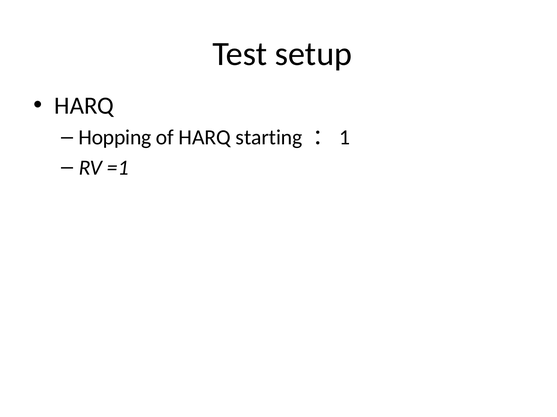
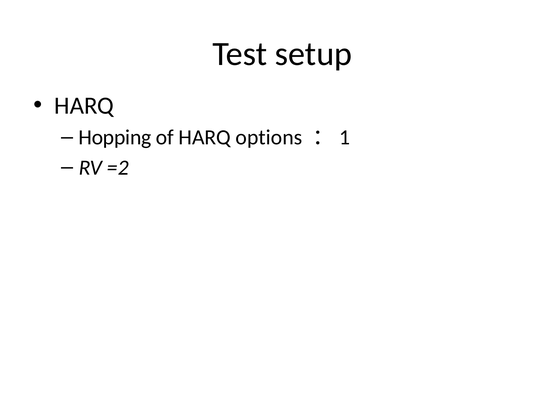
starting: starting -> options
=1: =1 -> =2
